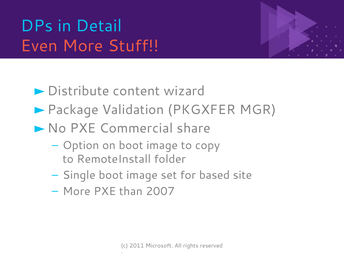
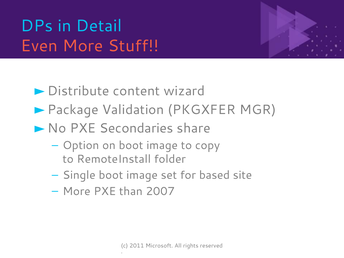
Commercial: Commercial -> Secondaries
